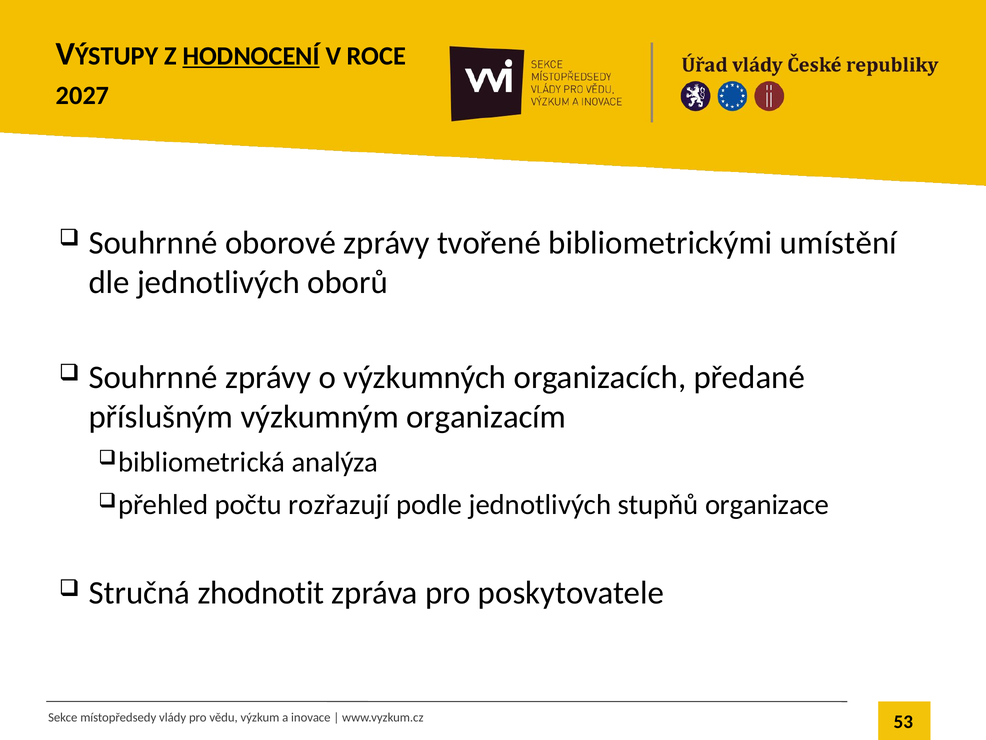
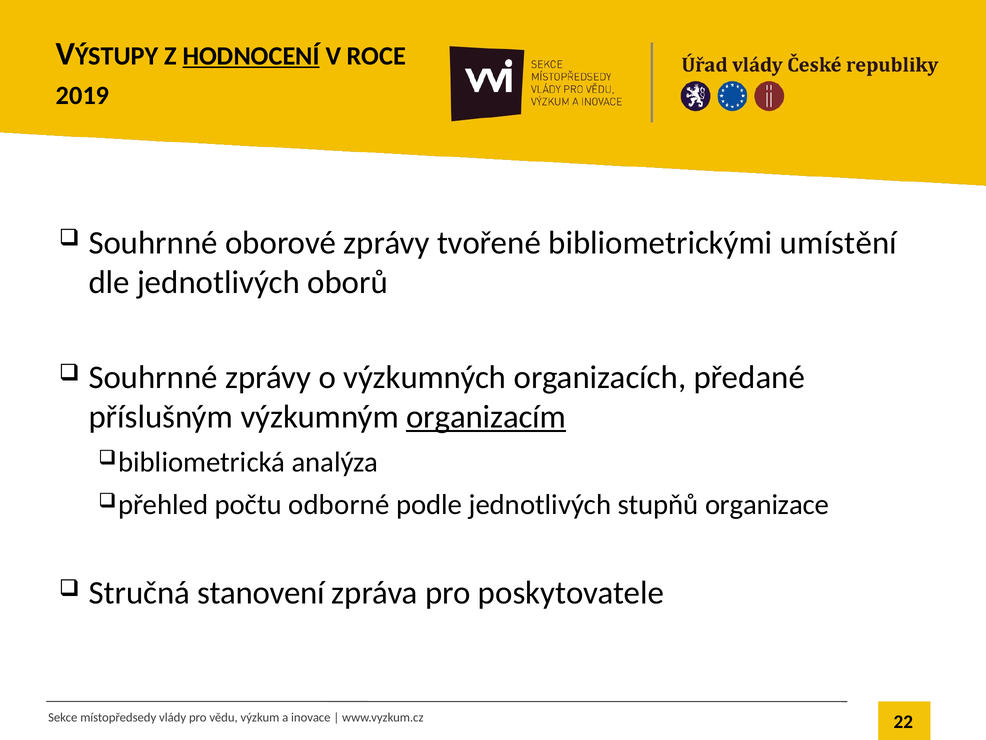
2027: 2027 -> 2019
organizacím underline: none -> present
rozřazují: rozřazují -> odborné
zhodnotit: zhodnotit -> stanovení
53: 53 -> 22
